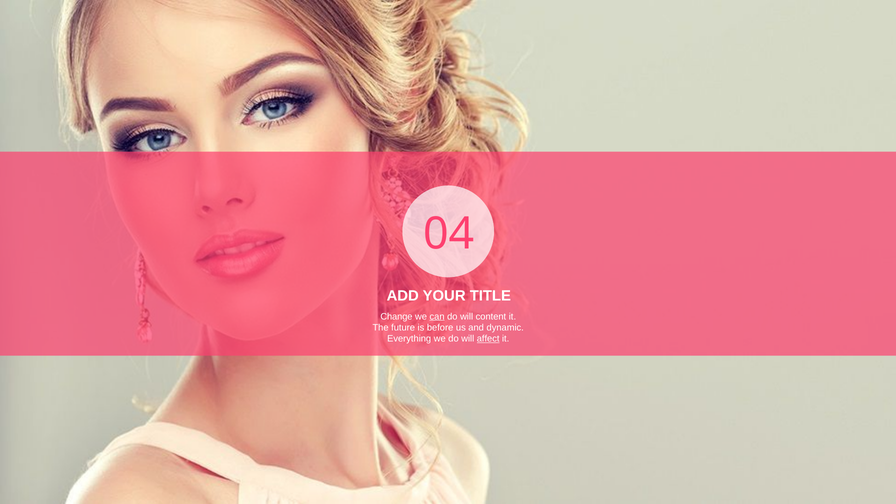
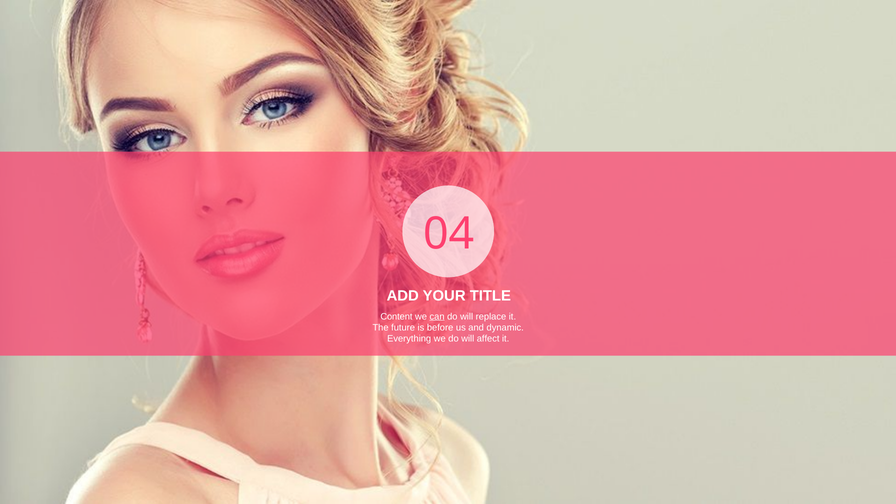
Change: Change -> Content
content: content -> replace
affect underline: present -> none
